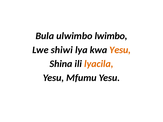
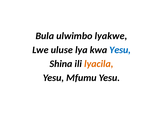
lwimbo: lwimbo -> lyakwe
shiwi: shiwi -> uluse
Yesu at (120, 50) colour: orange -> blue
